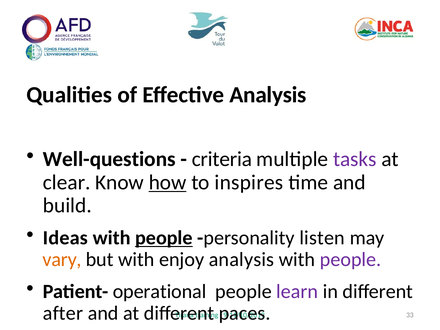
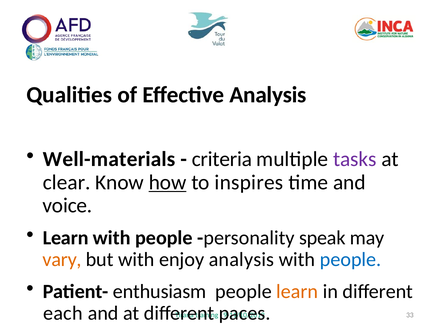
Well-questions: Well-questions -> Well-materials
build: build -> voice
Ideas at (65, 238): Ideas -> Learn
people at (164, 238) underline: present -> none
listen: listen -> speak
people at (351, 260) colour: purple -> blue
operational: operational -> enthusiasm
learn at (297, 291) colour: purple -> orange
after: after -> each
